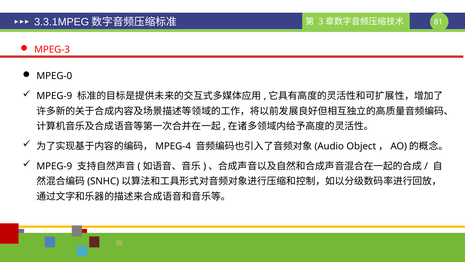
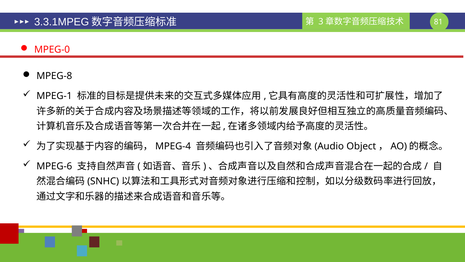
MPEG-3: MPEG-3 -> MPEG-0
MPEG-0: MPEG-0 -> MPEG-8
MPEG-9 at (54, 96): MPEG-9 -> MPEG-1
MPEG-9 at (54, 166): MPEG-9 -> MPEG-6
